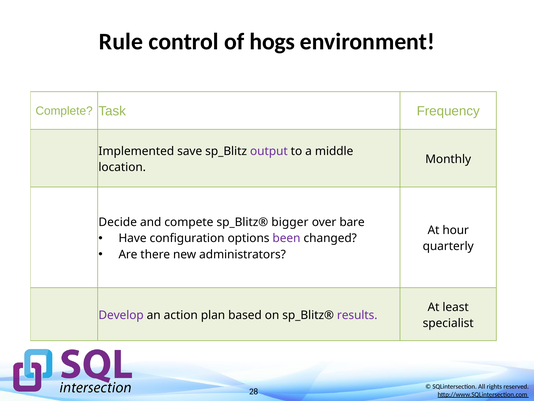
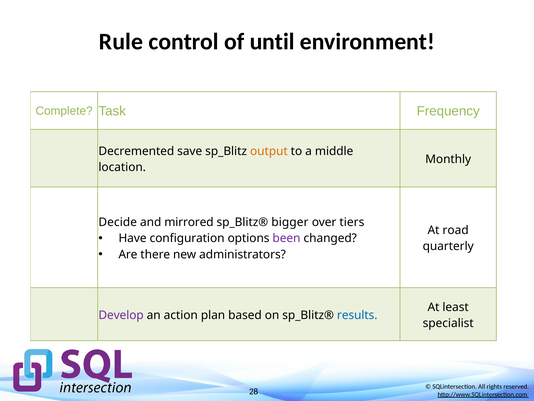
hogs: hogs -> until
Implemented: Implemented -> Decremented
output colour: purple -> orange
compete: compete -> mirrored
bare: bare -> tiers
hour: hour -> road
results colour: purple -> blue
